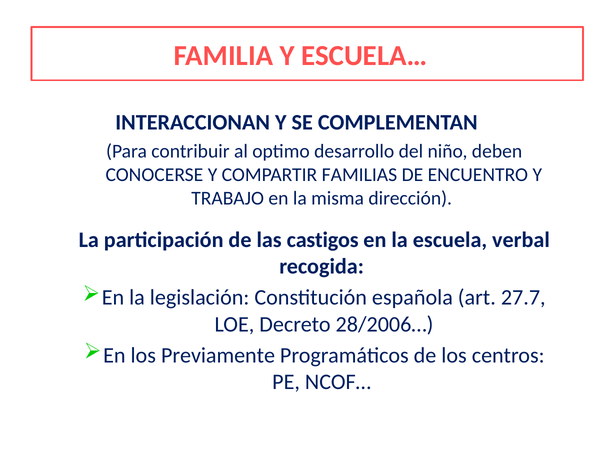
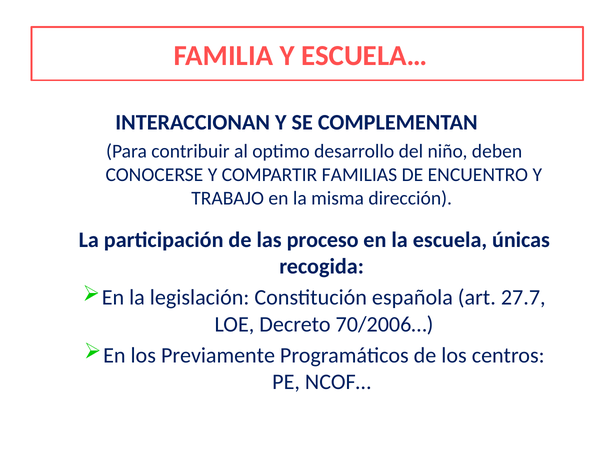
castigos: castigos -> proceso
verbal: verbal -> únicas
28/2006…: 28/2006… -> 70/2006…
